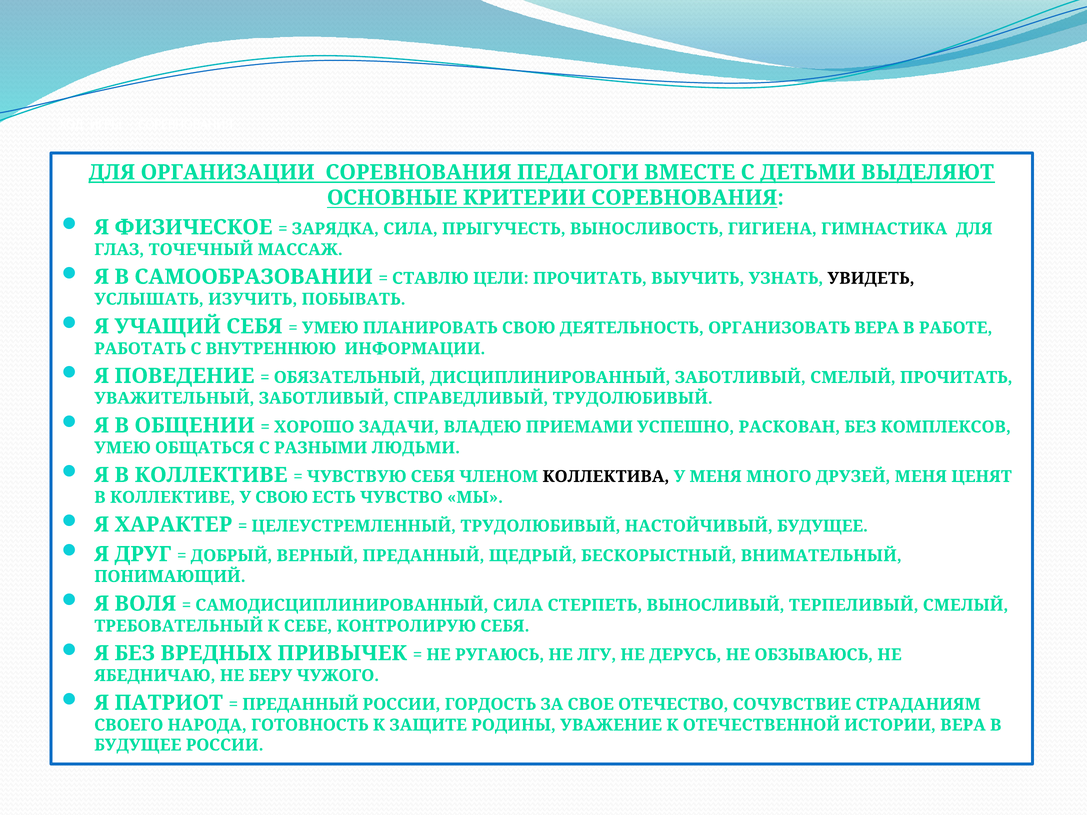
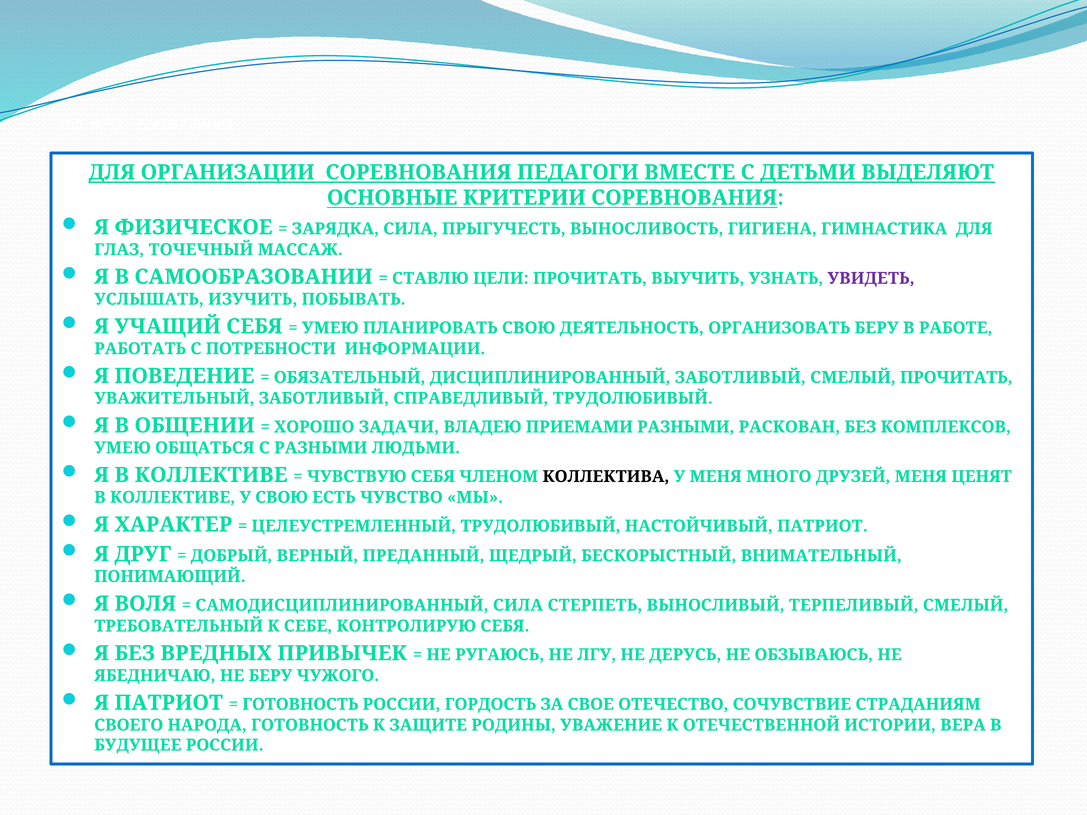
УВИДЕТЬ colour: black -> purple
ОРГАНИЗОВАТЬ ВЕРА: ВЕРА -> БЕРУ
ВНУТРЕННЮЮ: ВНУТРЕННЮЮ -> ПОТРЕБНОСТИ
ПРИЕМАМИ УСПЕШНО: УСПЕШНО -> РАЗНЫМИ
НАСТОЙЧИВЫЙ БУДУЩЕЕ: БУДУЩЕЕ -> ПАТРИОТ
ПРЕДАННЫЙ at (300, 704): ПРЕДАННЫЙ -> ГОТОВНОСТЬ
